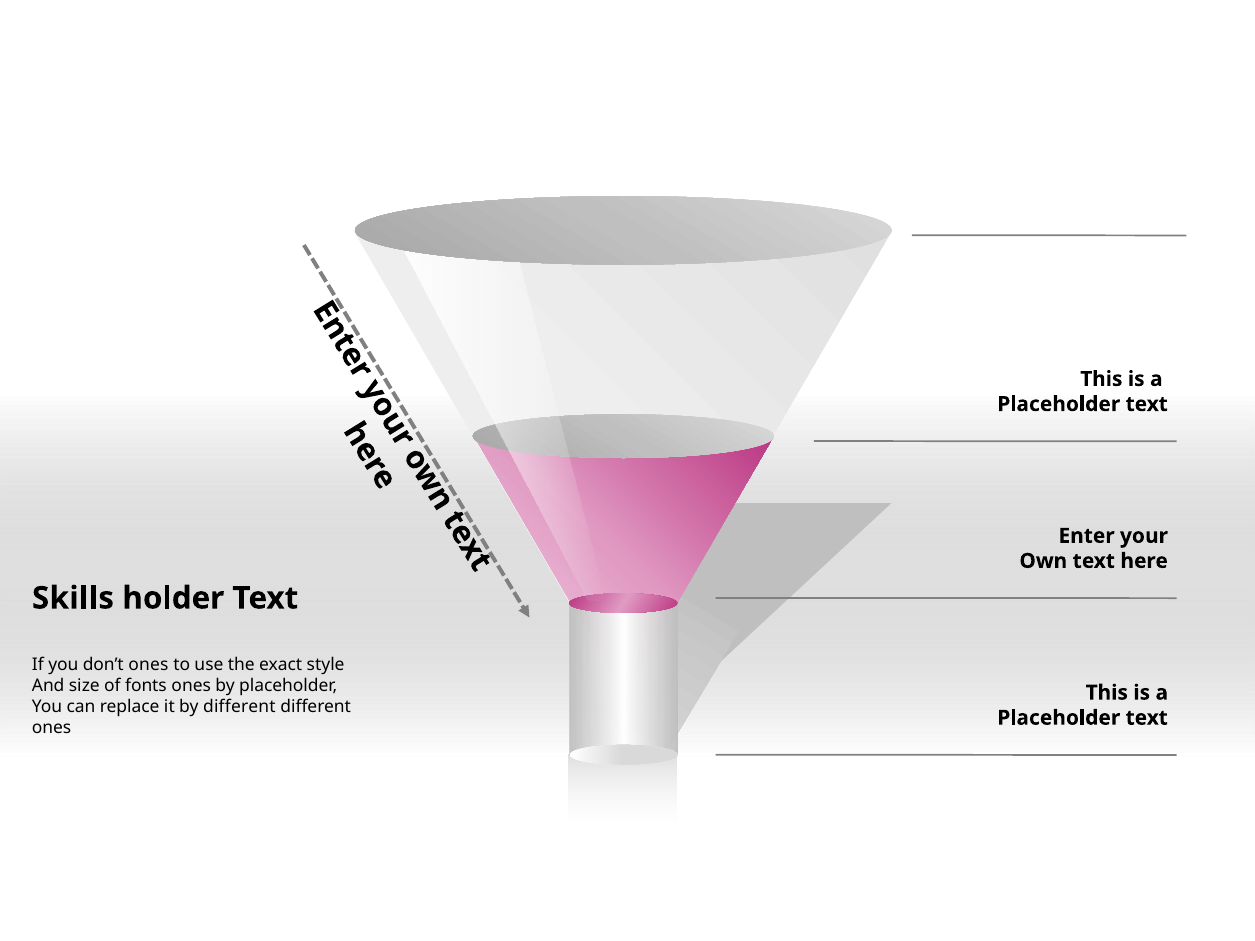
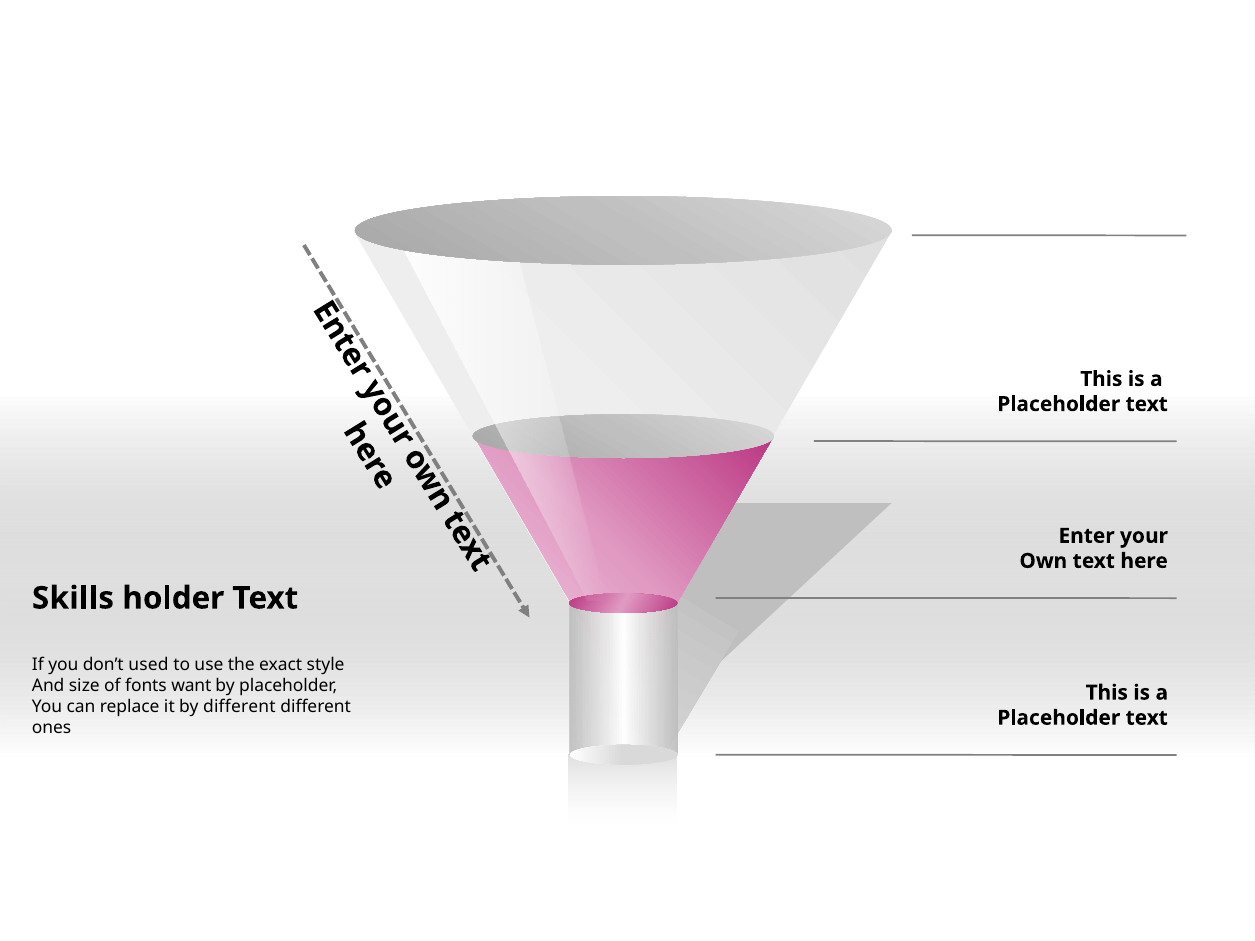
don’t ones: ones -> used
fonts ones: ones -> want
